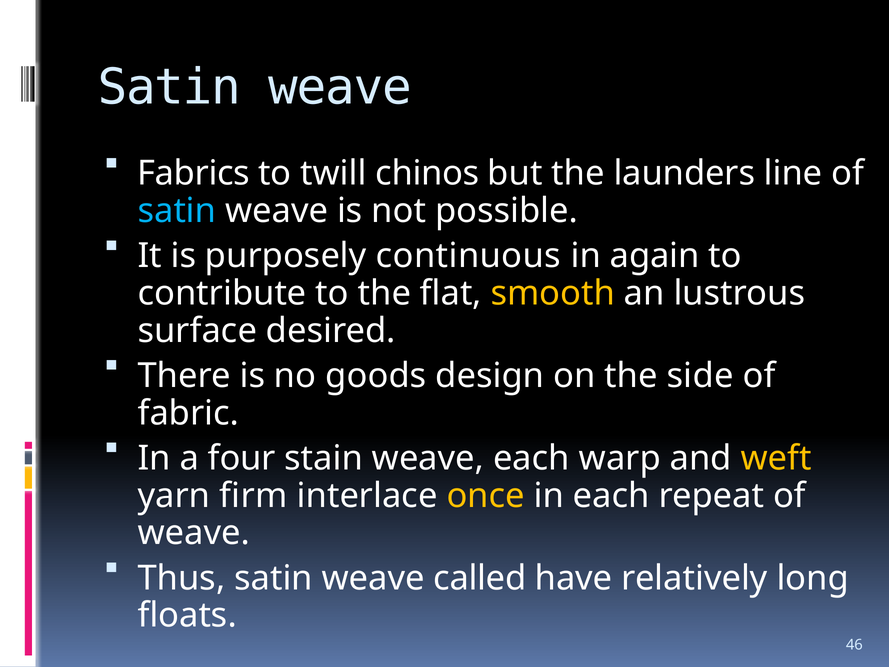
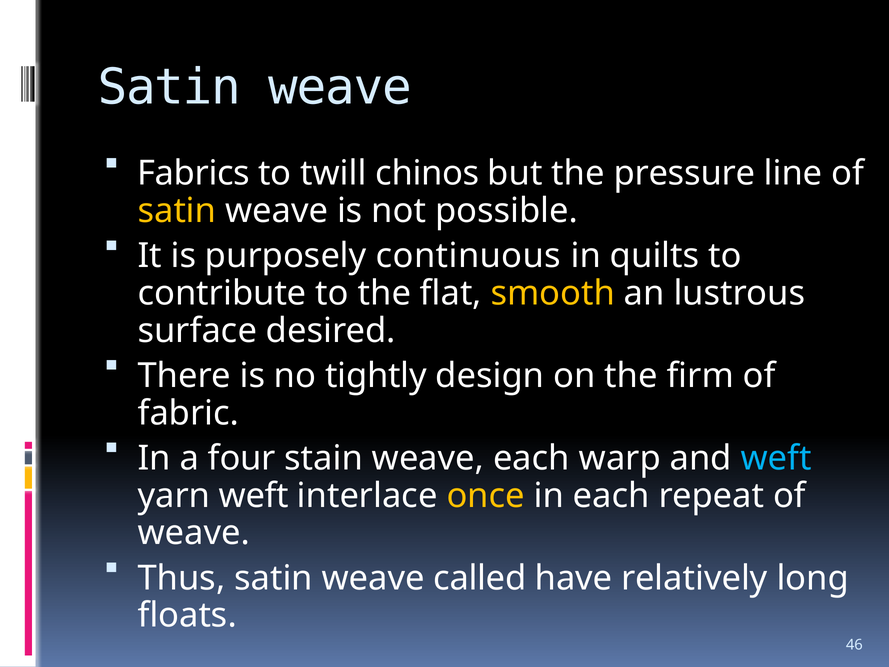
launders: launders -> pressure
satin at (177, 211) colour: light blue -> yellow
again: again -> quilts
goods: goods -> tightly
side: side -> firm
weft at (776, 458) colour: yellow -> light blue
yarn firm: firm -> weft
